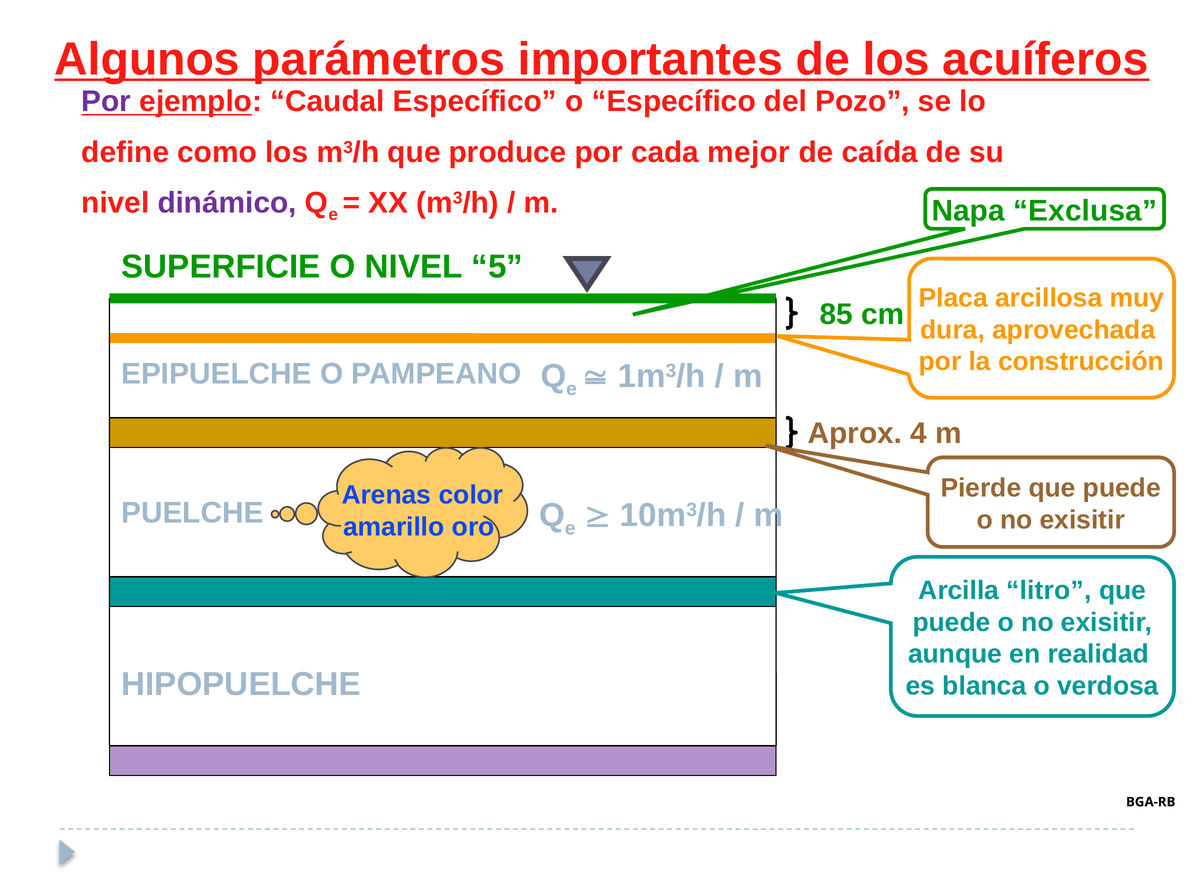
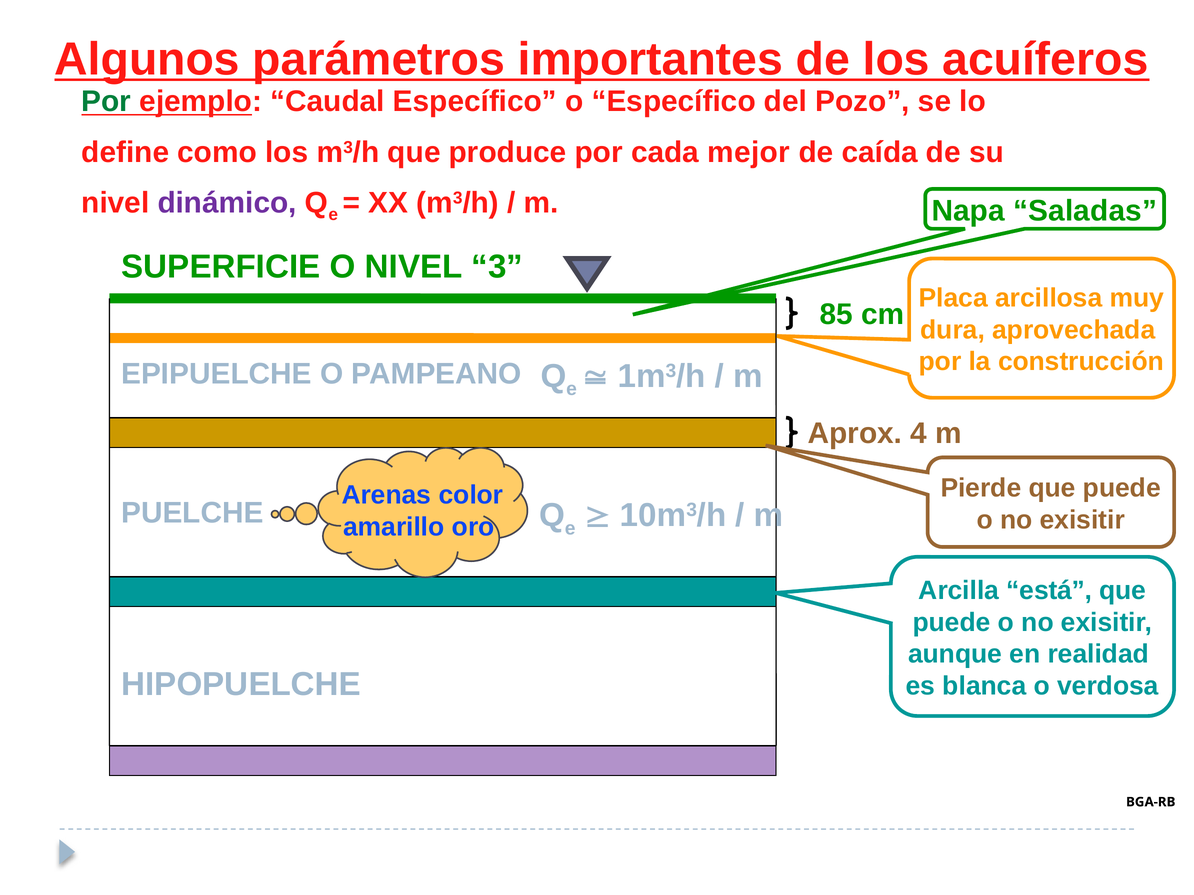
Por at (106, 102) colour: purple -> green
Exclusa: Exclusa -> Saladas
5: 5 -> 3
litro: litro -> está
